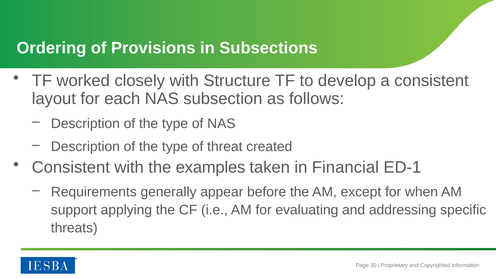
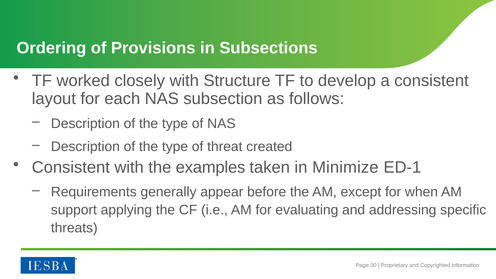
Financial: Financial -> Minimize
